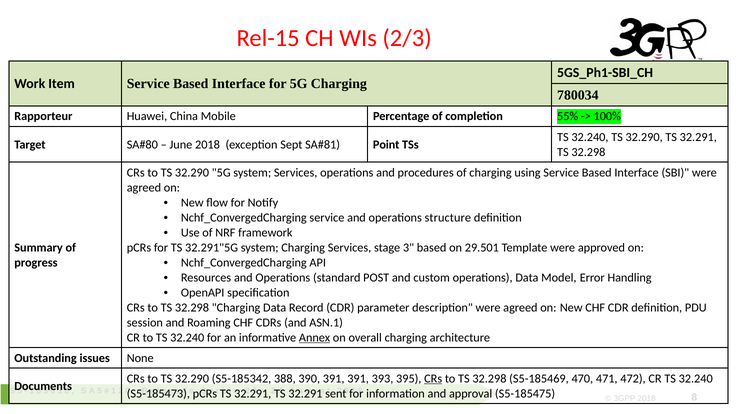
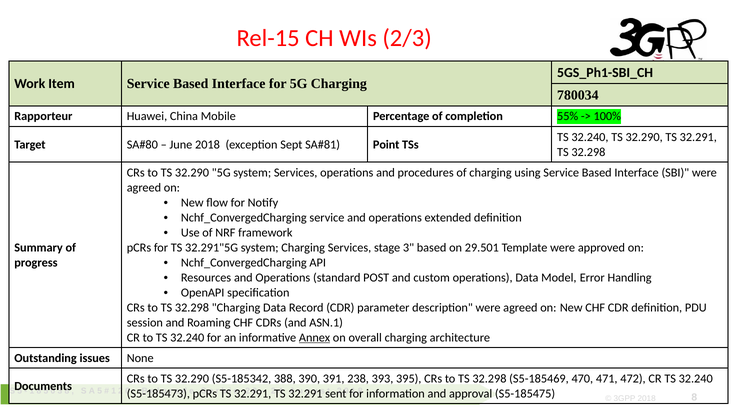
structure: structure -> extended
391 391: 391 -> 238
CRs at (433, 379) underline: present -> none
